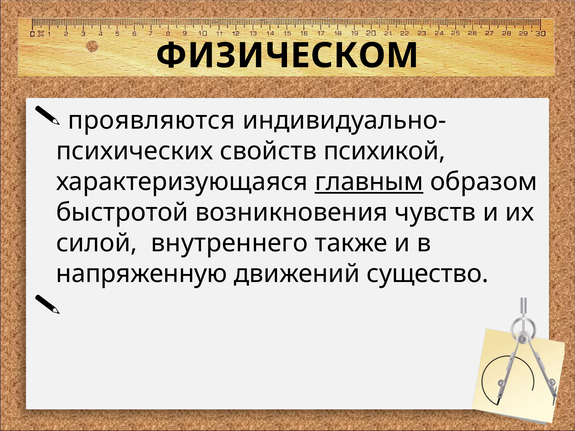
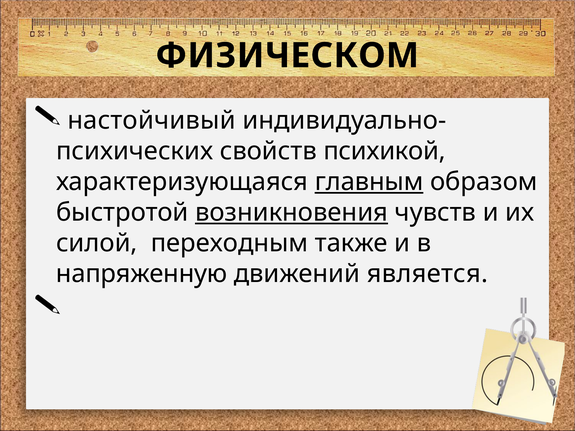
проявляются: проявляются -> настойчивый
возникновения underline: none -> present
внутреннего: внутреннего -> переходным
существо: существо -> является
